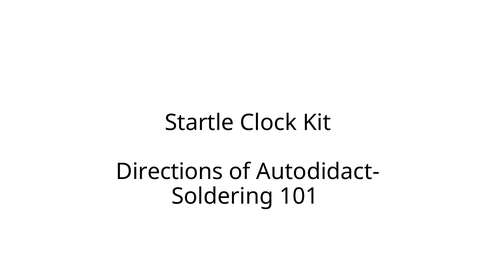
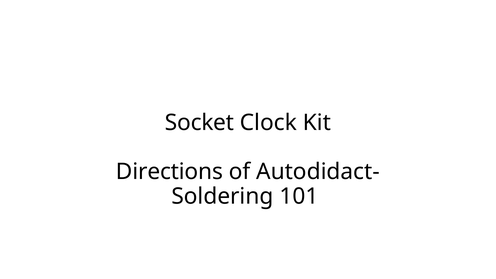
Startle: Startle -> Socket
